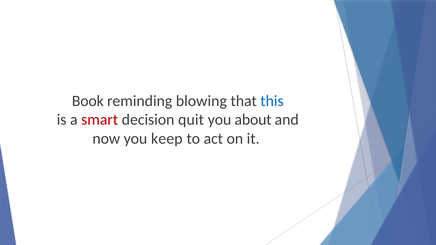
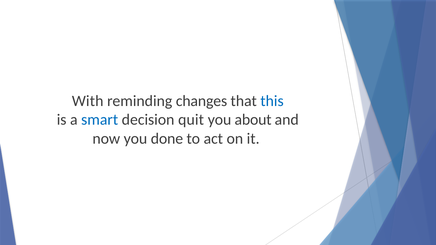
Book: Book -> With
blowing: blowing -> changes
smart colour: red -> blue
keep: keep -> done
